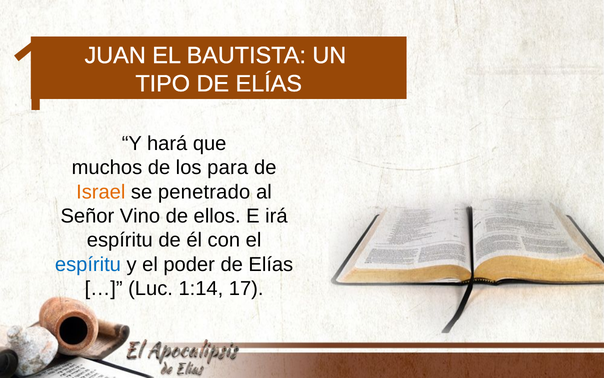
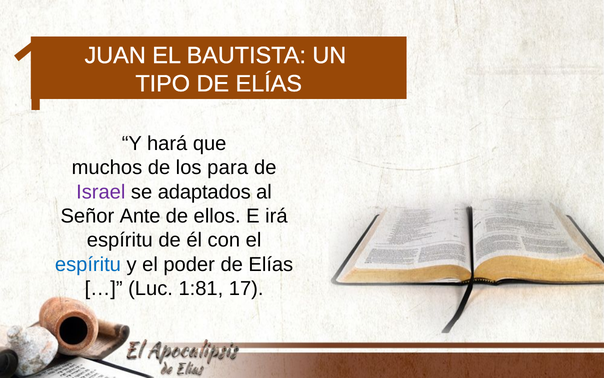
Israel colour: orange -> purple
penetrado: penetrado -> adaptados
Vino: Vino -> Ante
1:14: 1:14 -> 1:81
